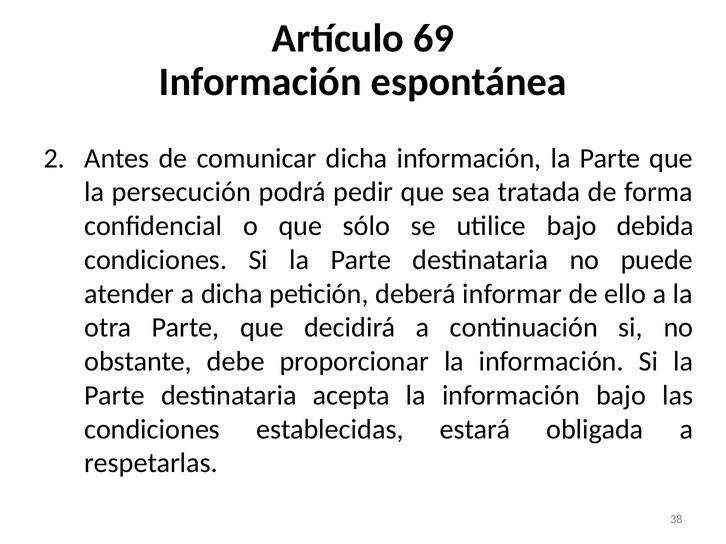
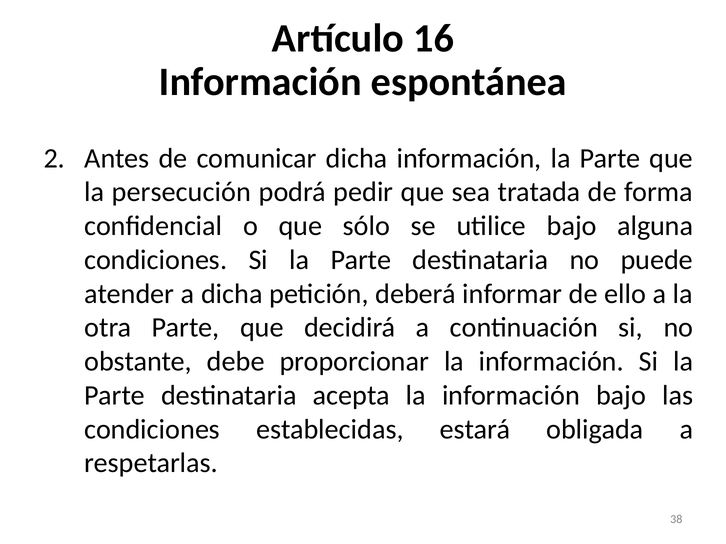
69: 69 -> 16
debida: debida -> alguna
